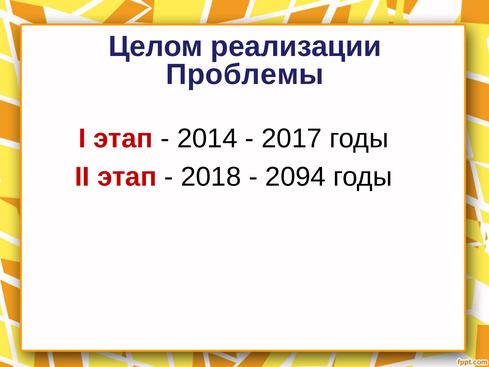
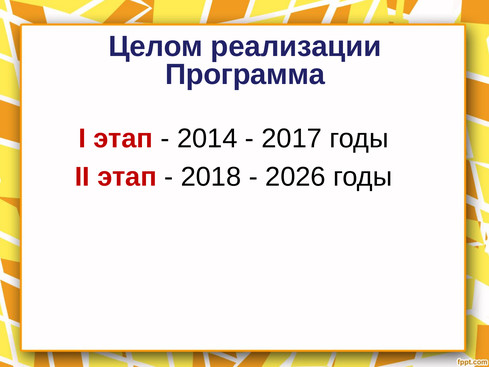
Проблемы: Проблемы -> Программа
2094: 2094 -> 2026
